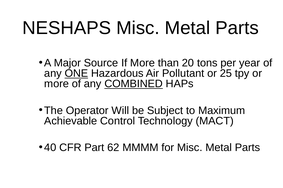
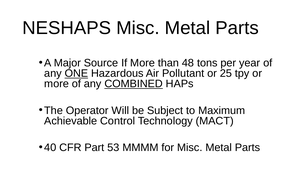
20: 20 -> 48
62: 62 -> 53
